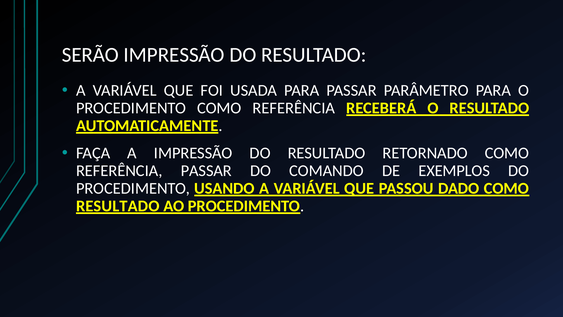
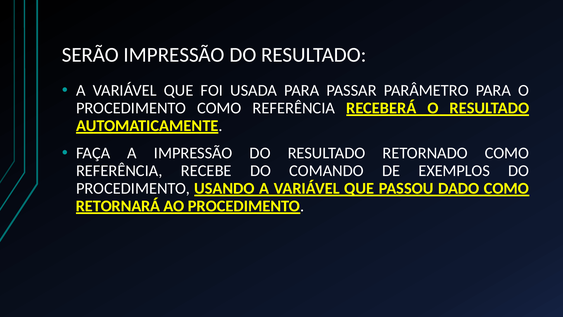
REFERÊNCIA PASSAR: PASSAR -> RECEBE
RESULTADO at (118, 206): RESULTADO -> RETORNARÁ
